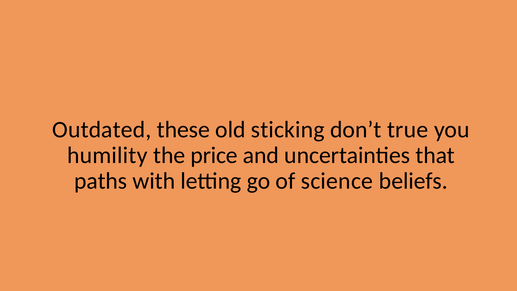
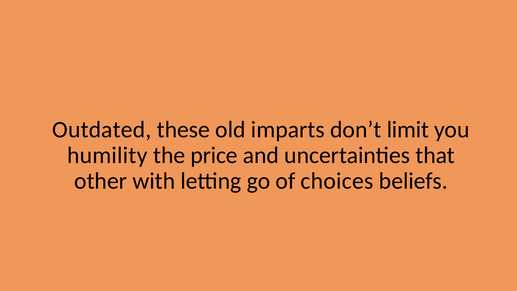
sticking: sticking -> imparts
true: true -> limit
paths: paths -> other
science: science -> choices
